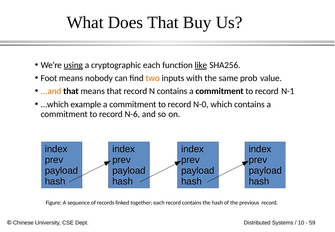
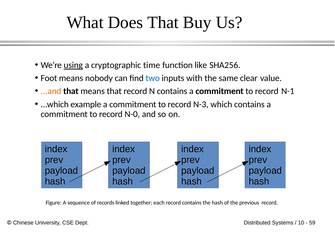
cryptographic each: each -> time
like underline: present -> none
two colour: orange -> blue
prob: prob -> clear
N-0: N-0 -> N-3
N-6: N-6 -> N-0
